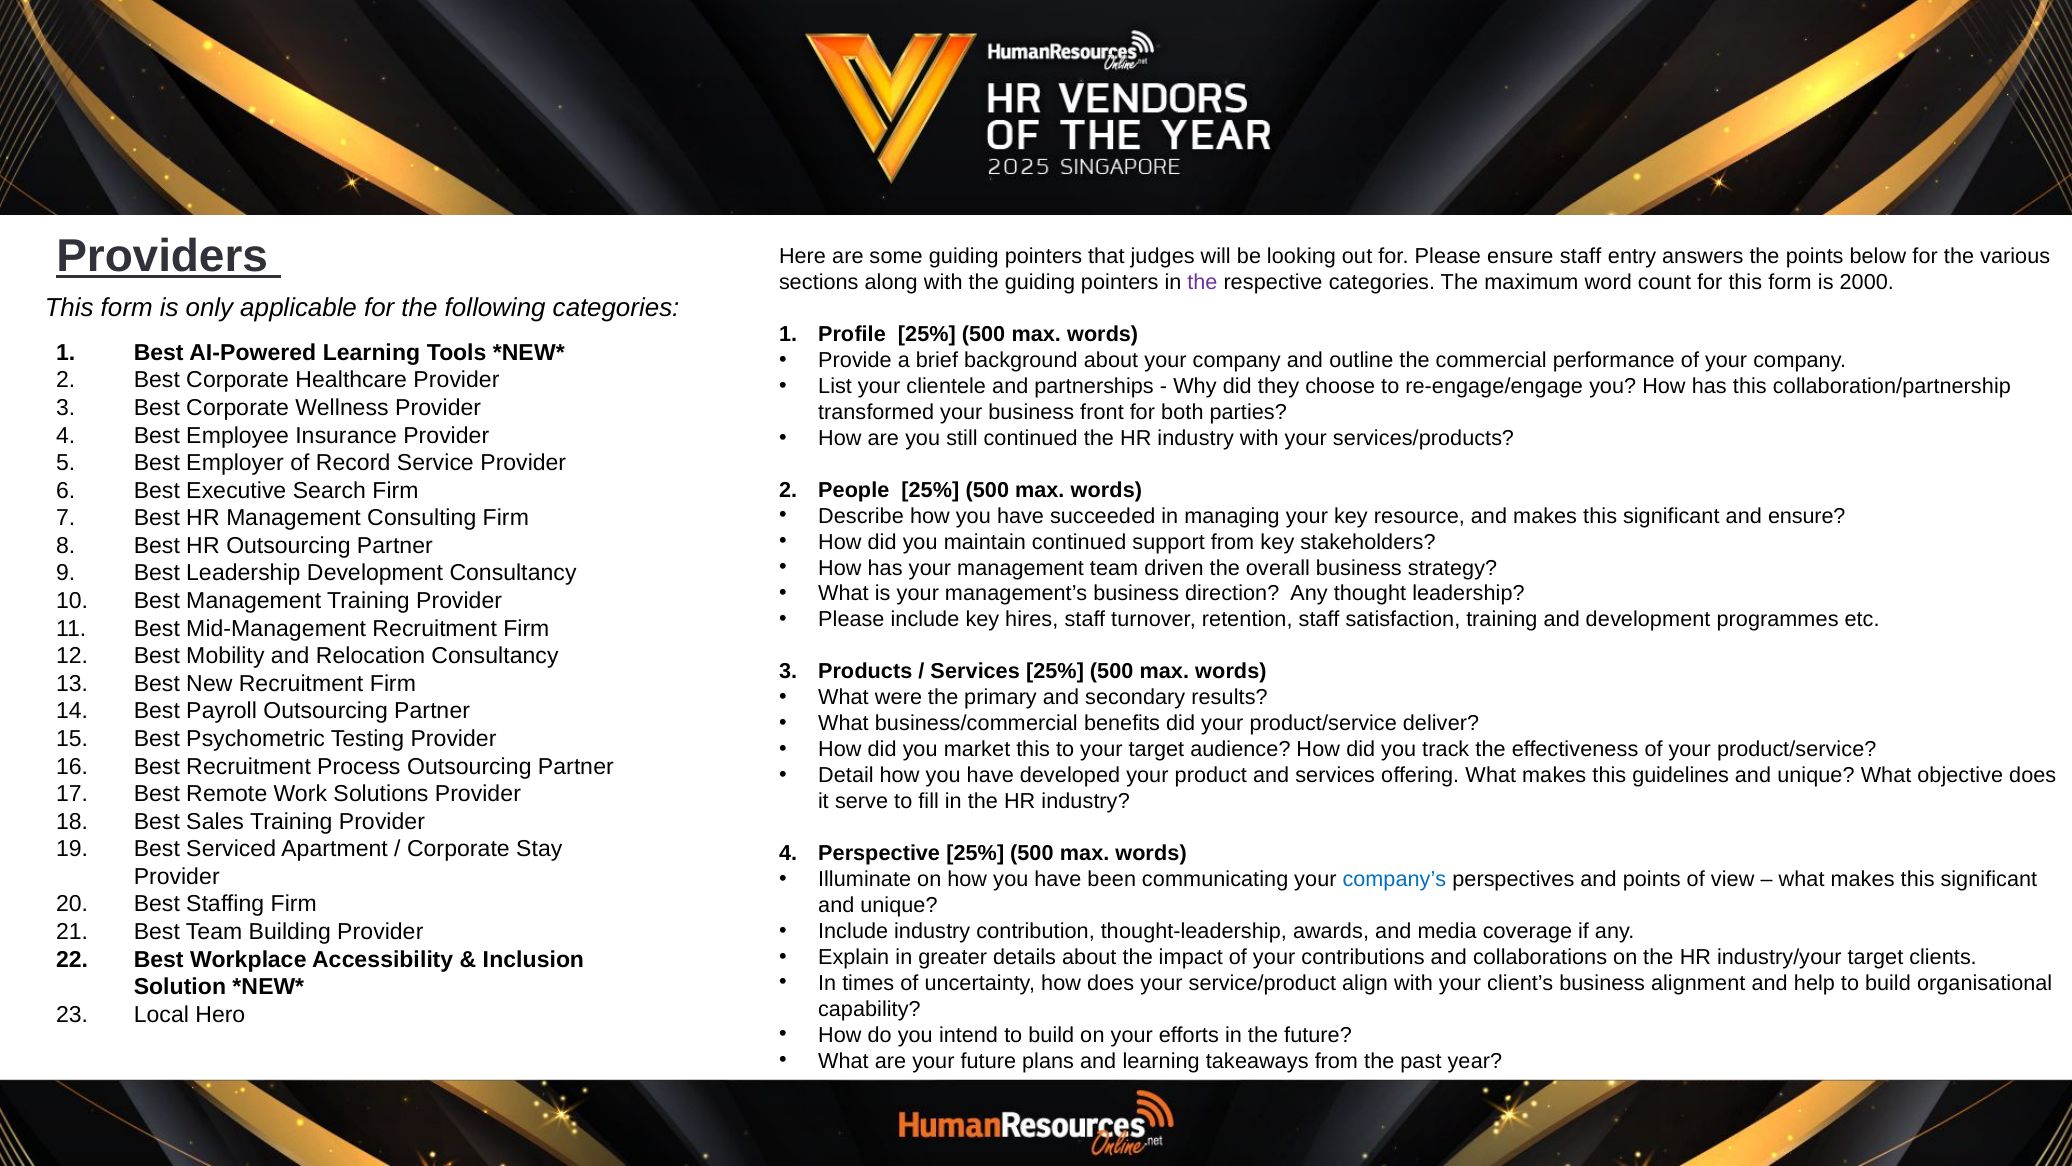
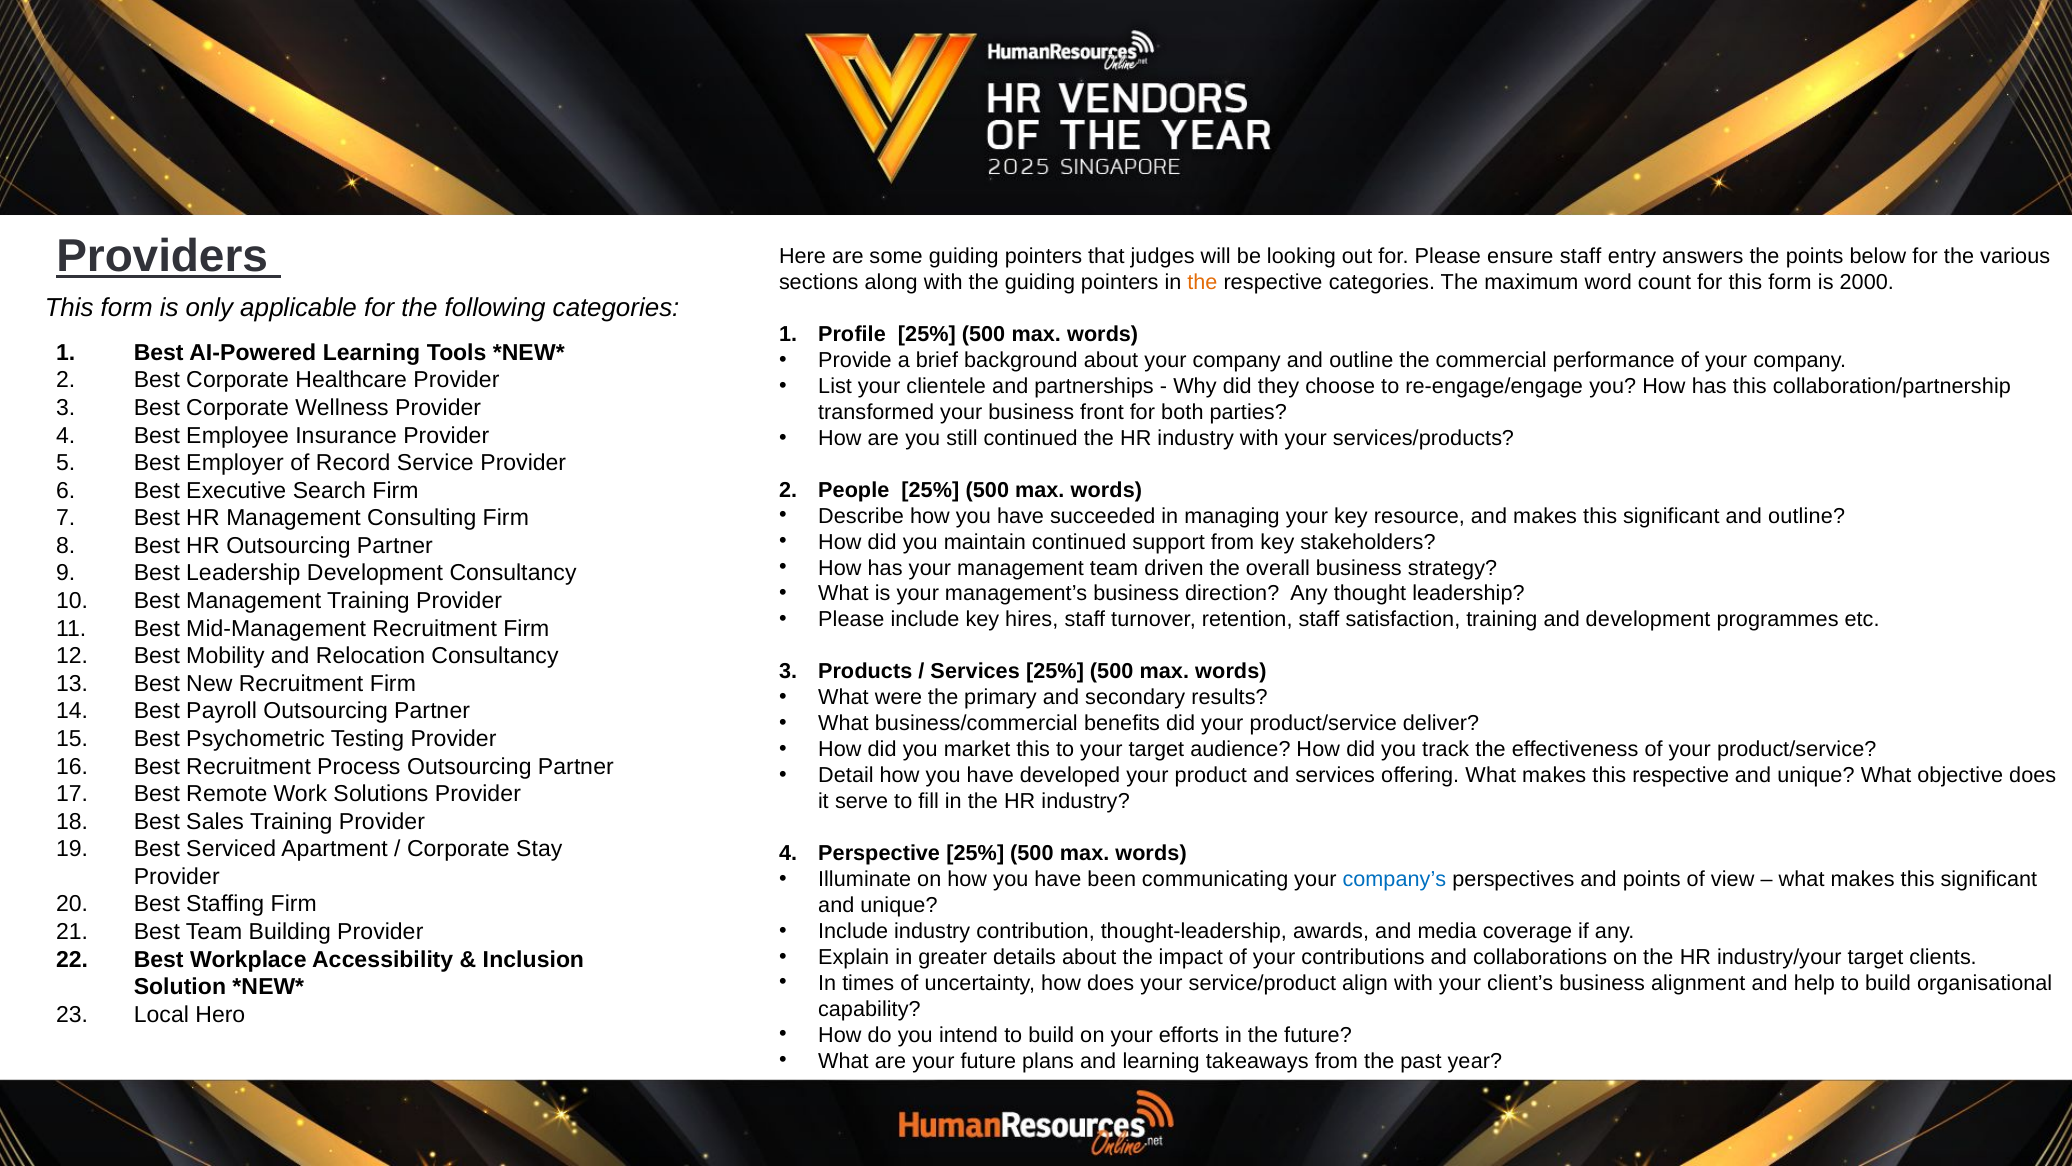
the at (1202, 282) colour: purple -> orange
significant and ensure: ensure -> outline
this guidelines: guidelines -> respective
